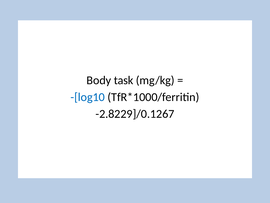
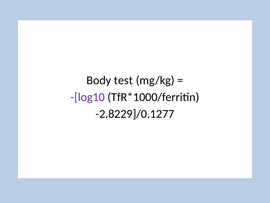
task: task -> test
-[log10 colour: blue -> purple
-2.8229]/0.1267: -2.8229]/0.1267 -> -2.8229]/0.1277
